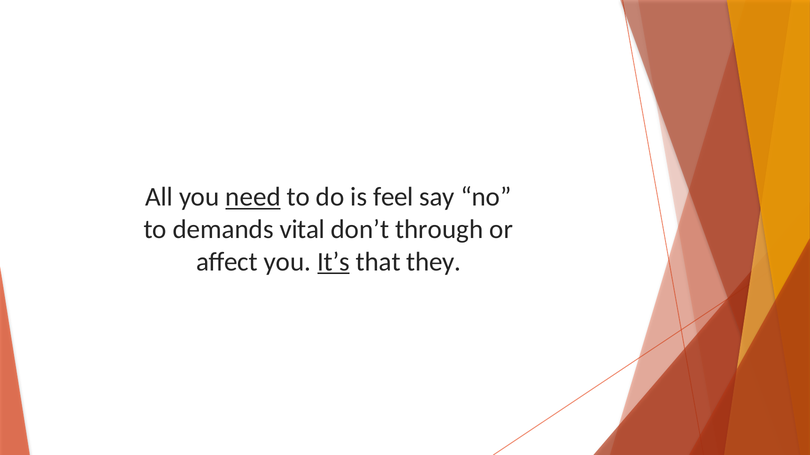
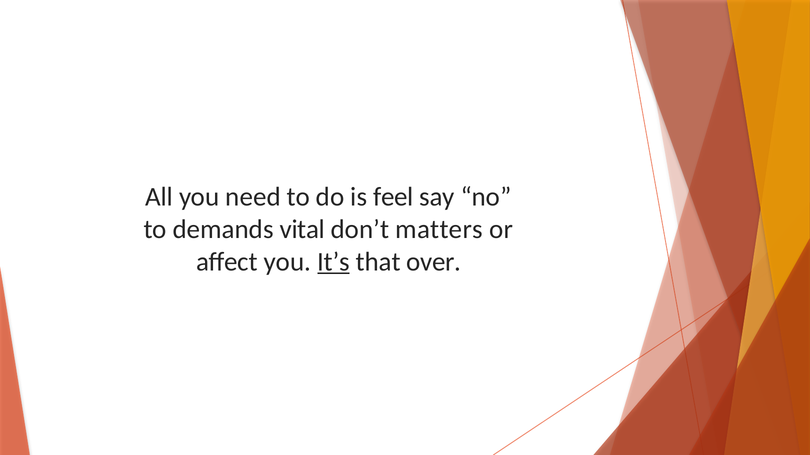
need underline: present -> none
through: through -> matters
they: they -> over
